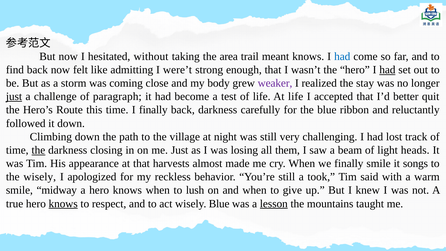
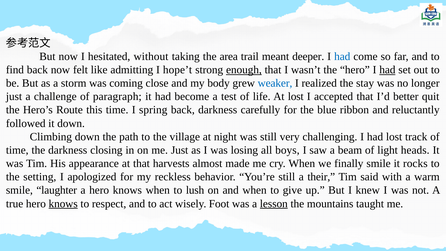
meant knows: knows -> deeper
were’t: were’t -> hope’t
enough underline: none -> present
weaker colour: purple -> blue
just at (14, 97) underline: present -> none
At life: life -> lost
I finally: finally -> spring
the at (38, 150) underline: present -> none
them: them -> boys
songs: songs -> rocks
the wisely: wisely -> setting
took: took -> their
midway: midway -> laughter
wisely Blue: Blue -> Foot
